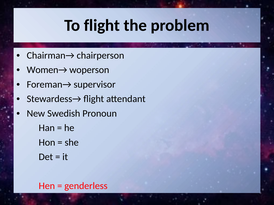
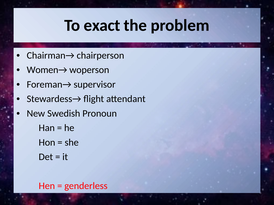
To flight: flight -> exact
